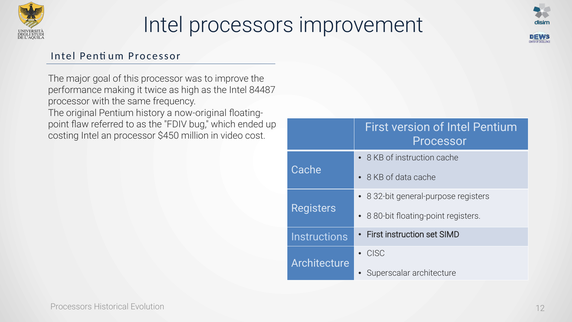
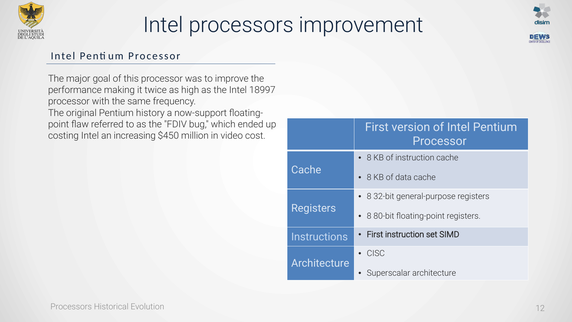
84487: 84487 -> 18997
now-original: now-original -> now-support
an processor: processor -> increasing
